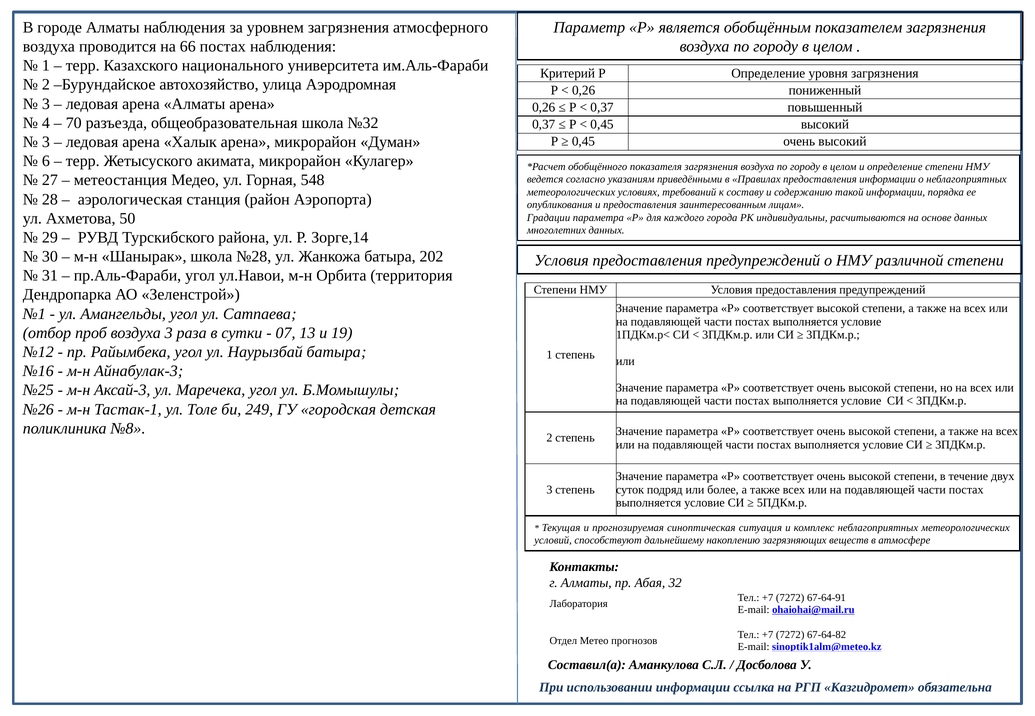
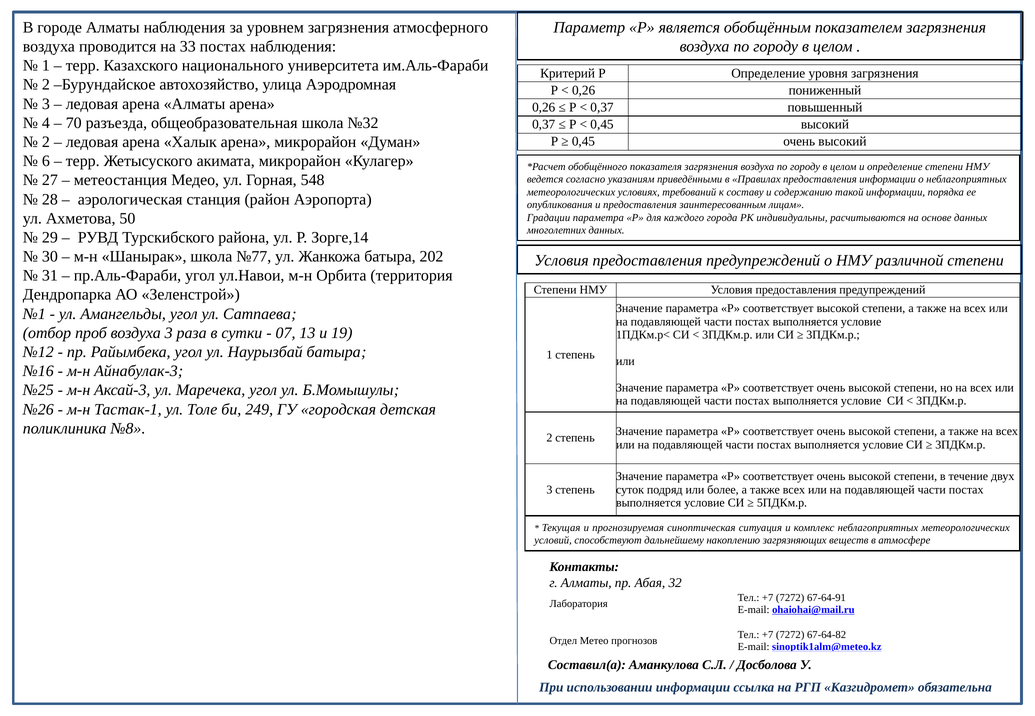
66: 66 -> 33
3 at (46, 142): 3 -> 2
№28: №28 -> №77
